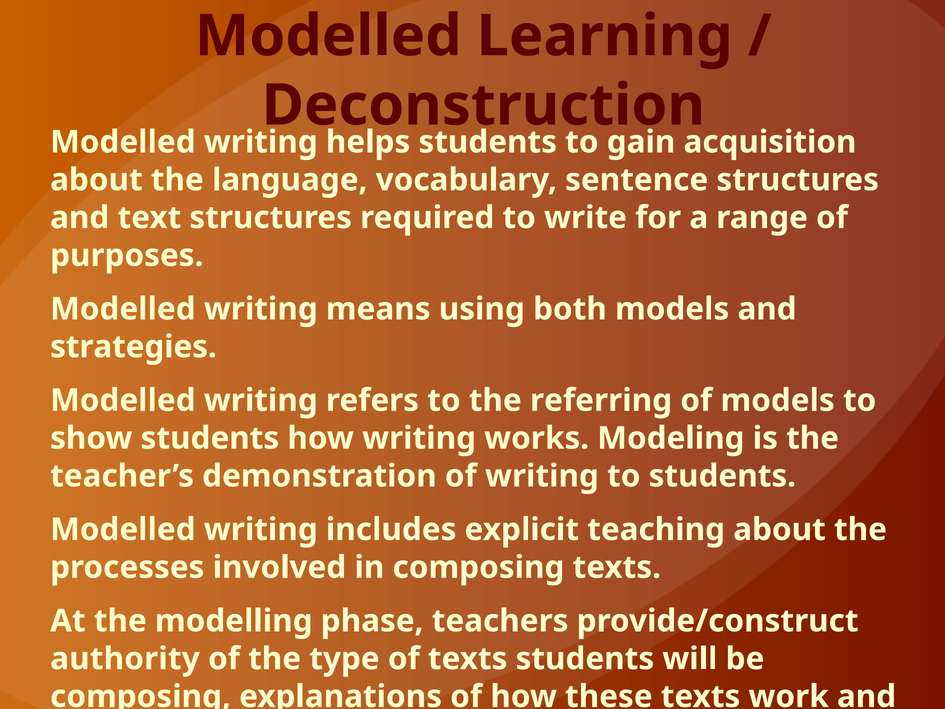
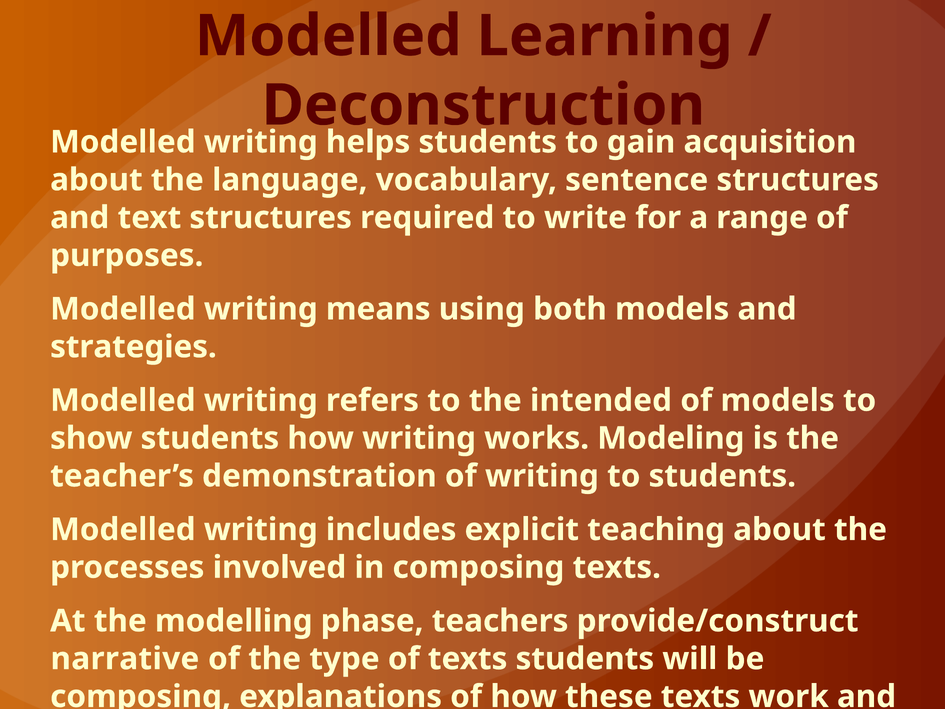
referring: referring -> intended
authority: authority -> narrative
